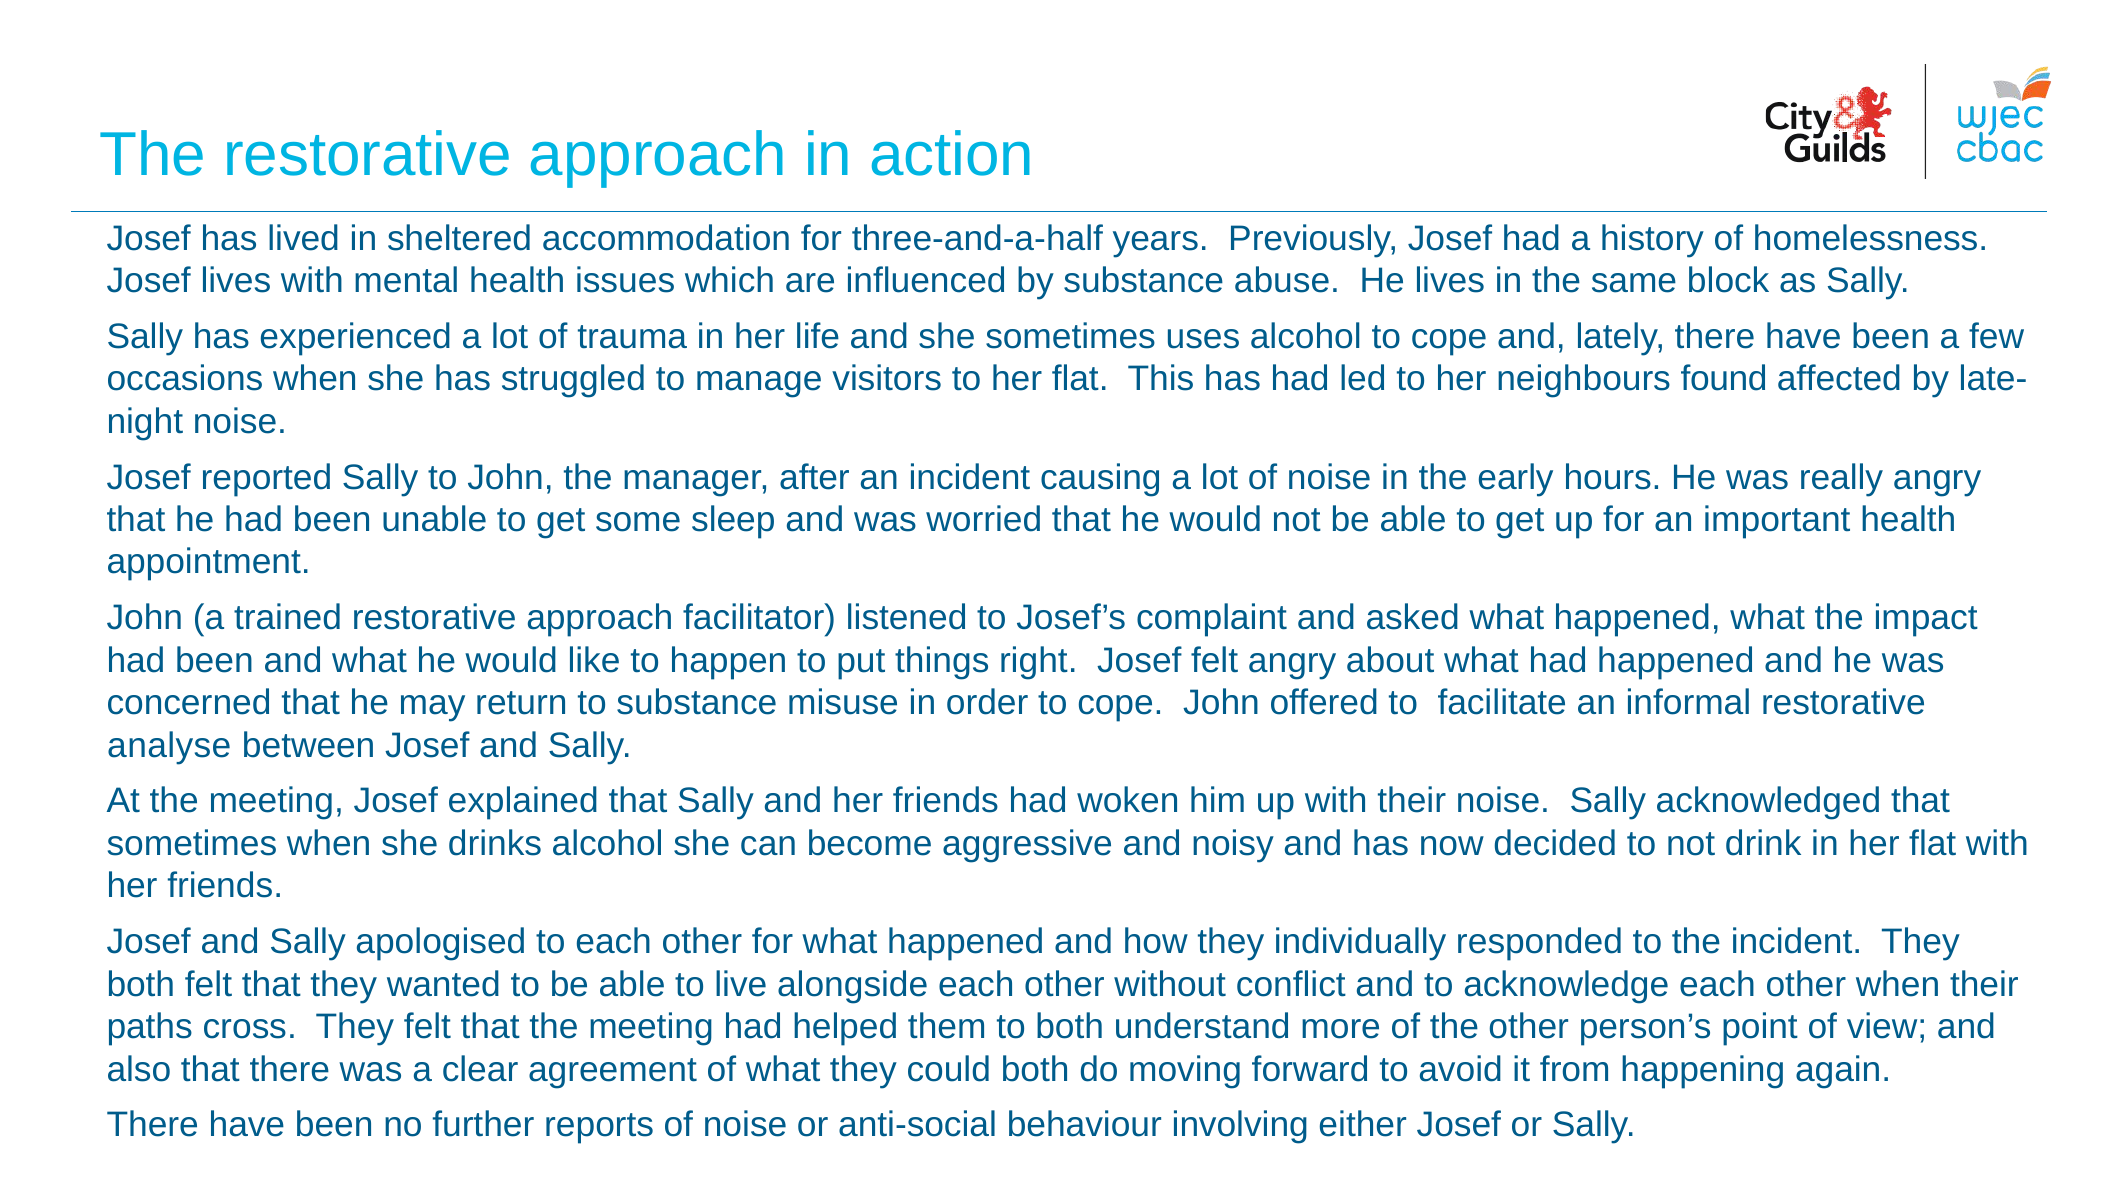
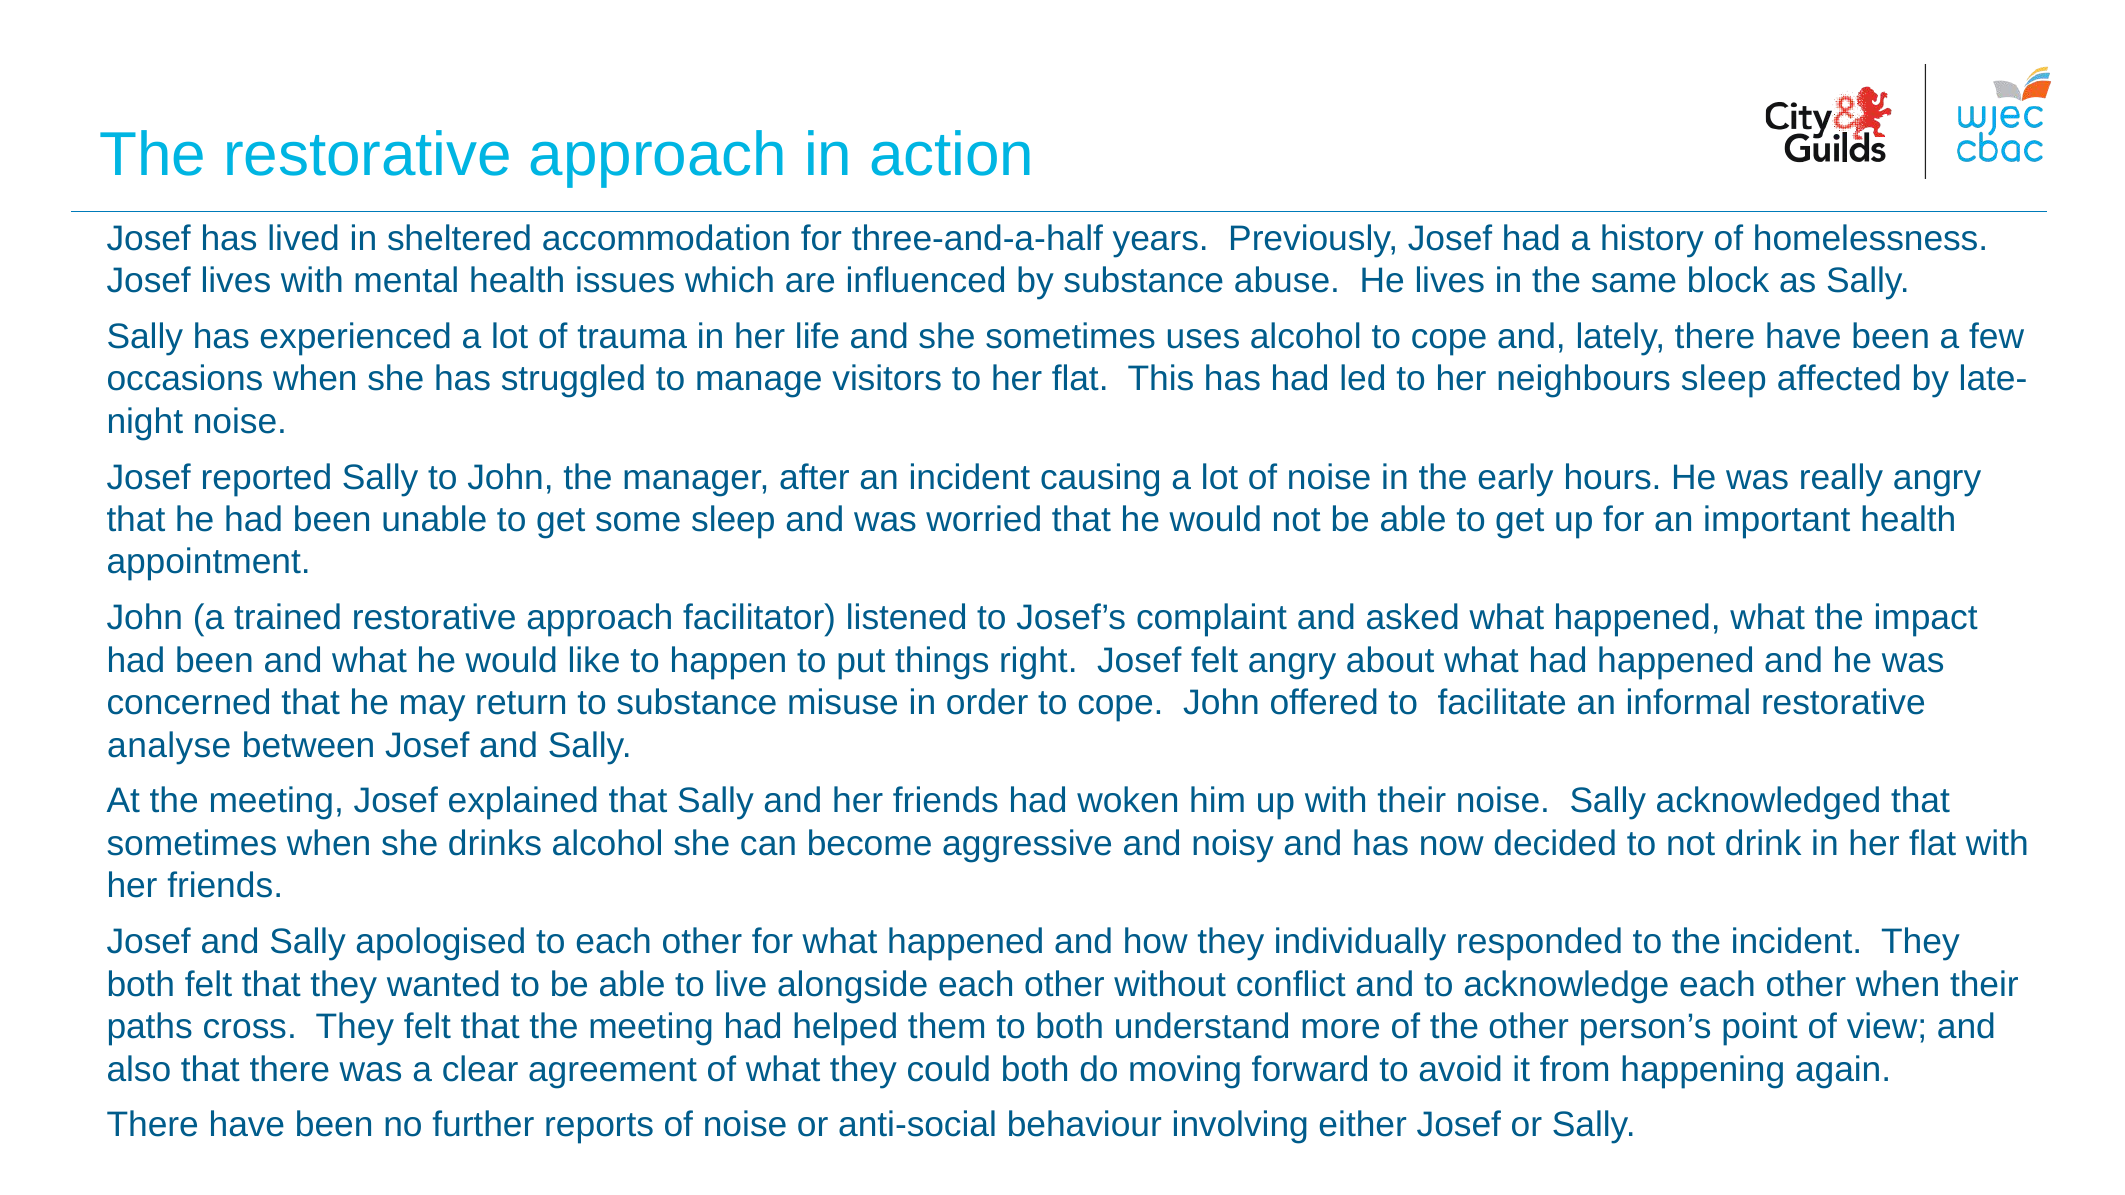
neighbours found: found -> sleep
